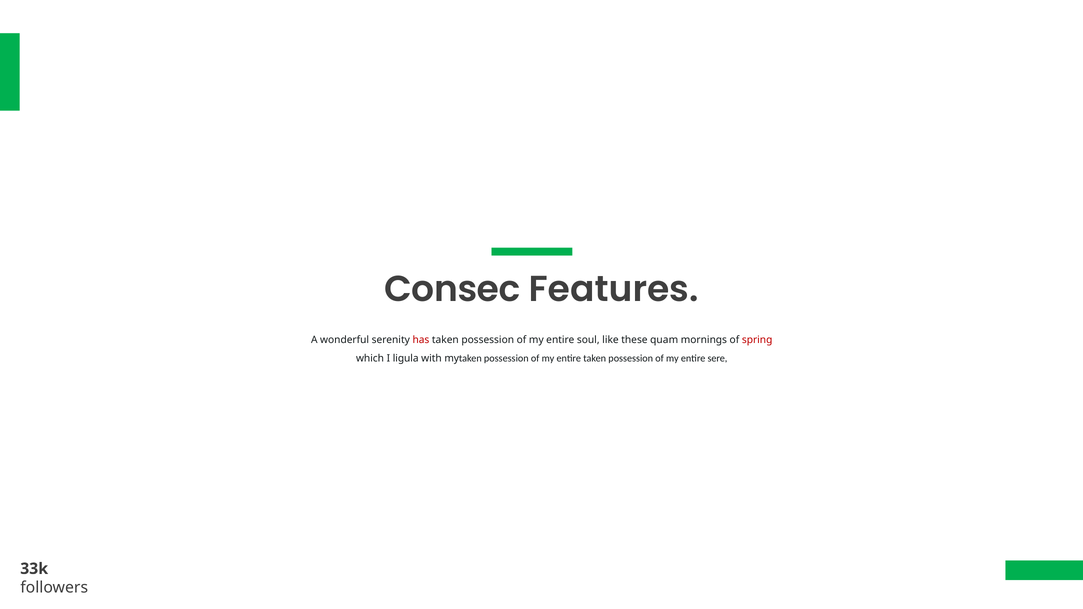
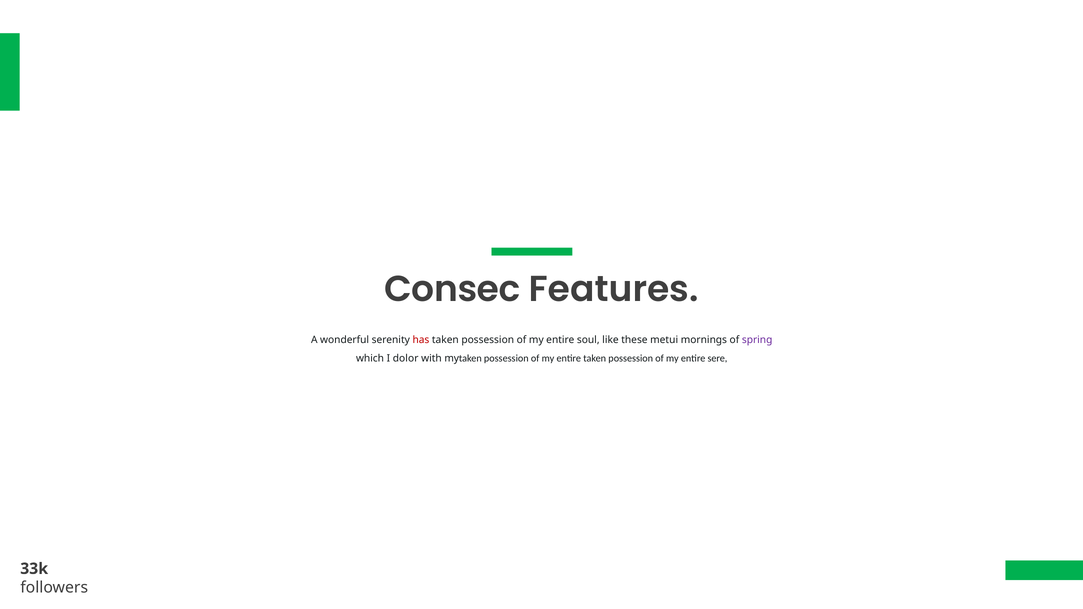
quam: quam -> metui
spring colour: red -> purple
ligula: ligula -> dolor
